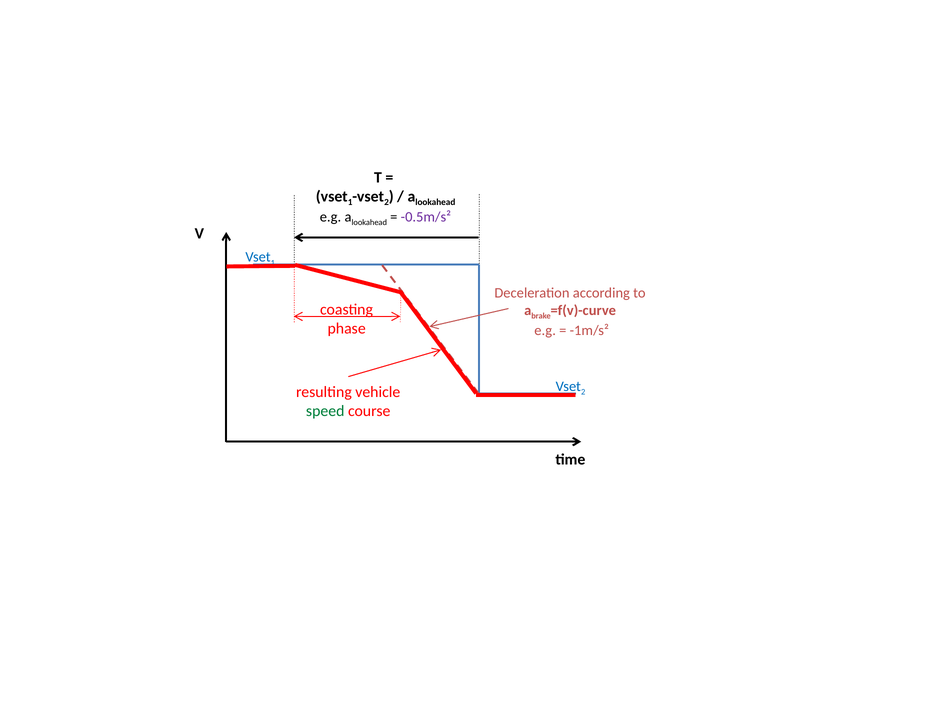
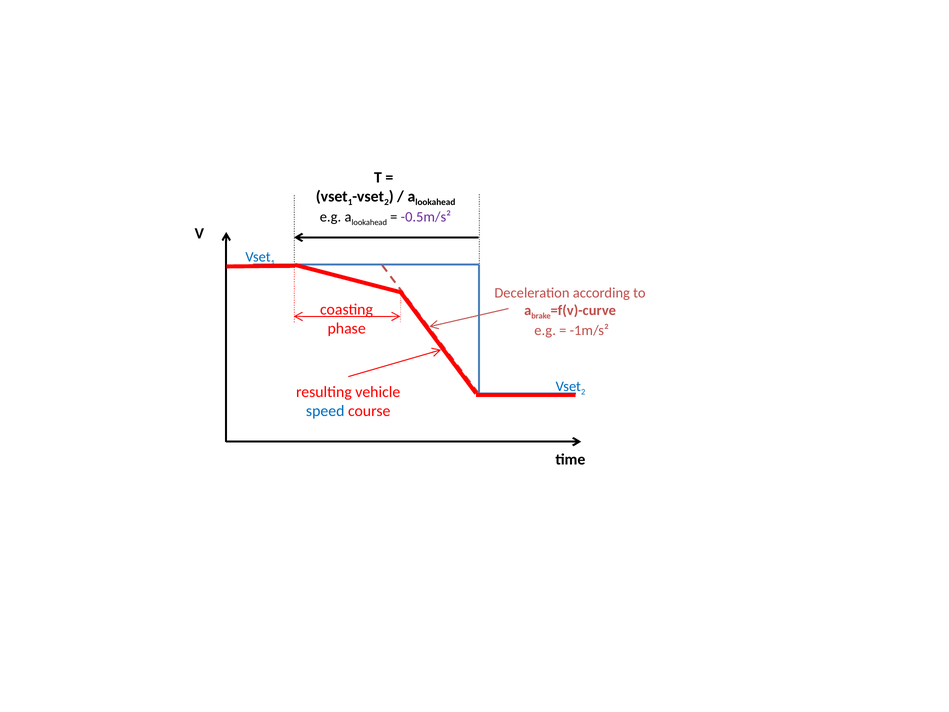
speed colour: green -> blue
